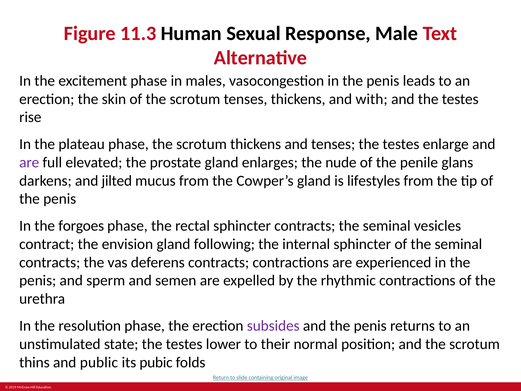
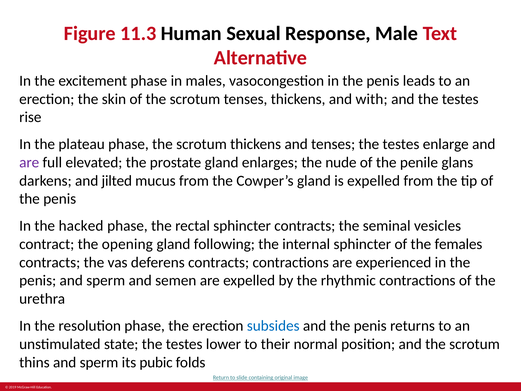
is lifestyles: lifestyles -> expelled
forgoes: forgoes -> hacked
envision: envision -> opening
of the seminal: seminal -> females
subsides colour: purple -> blue
thins and public: public -> sperm
